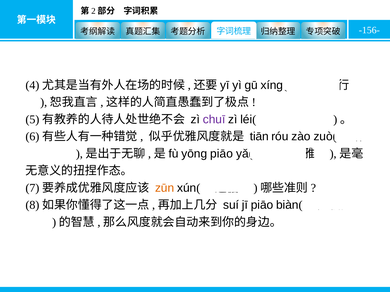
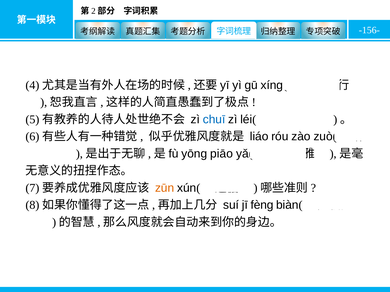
chuī colour: purple -> blue
tiān: tiān -> liáo
jī piāo: piāo -> fèng
